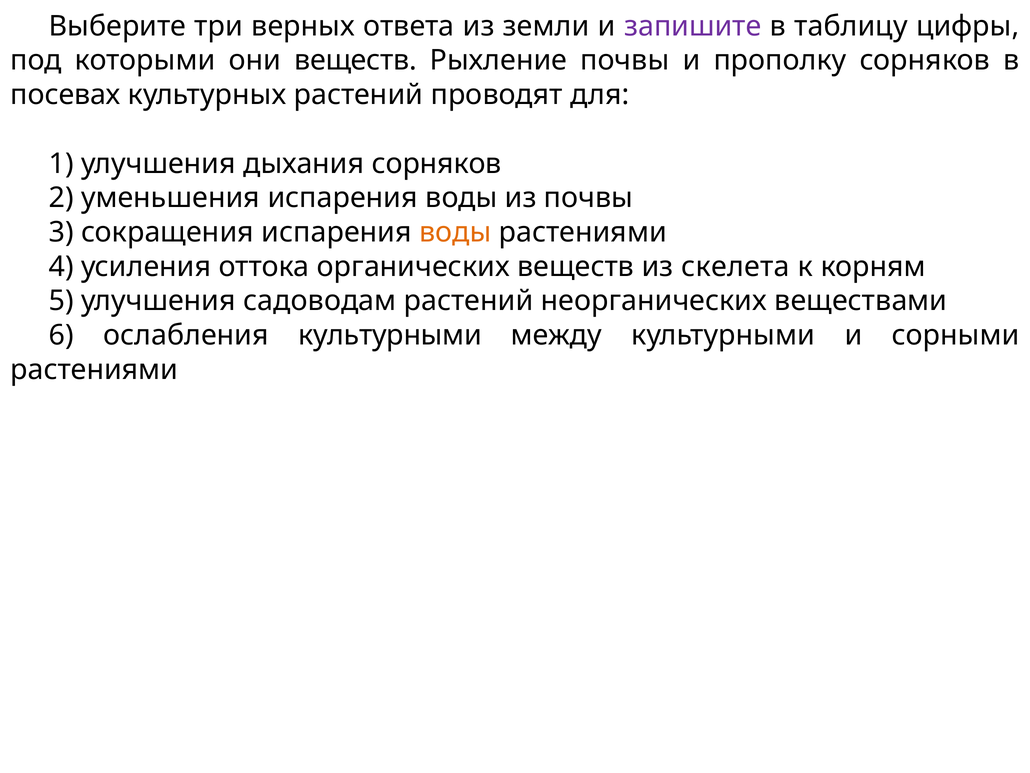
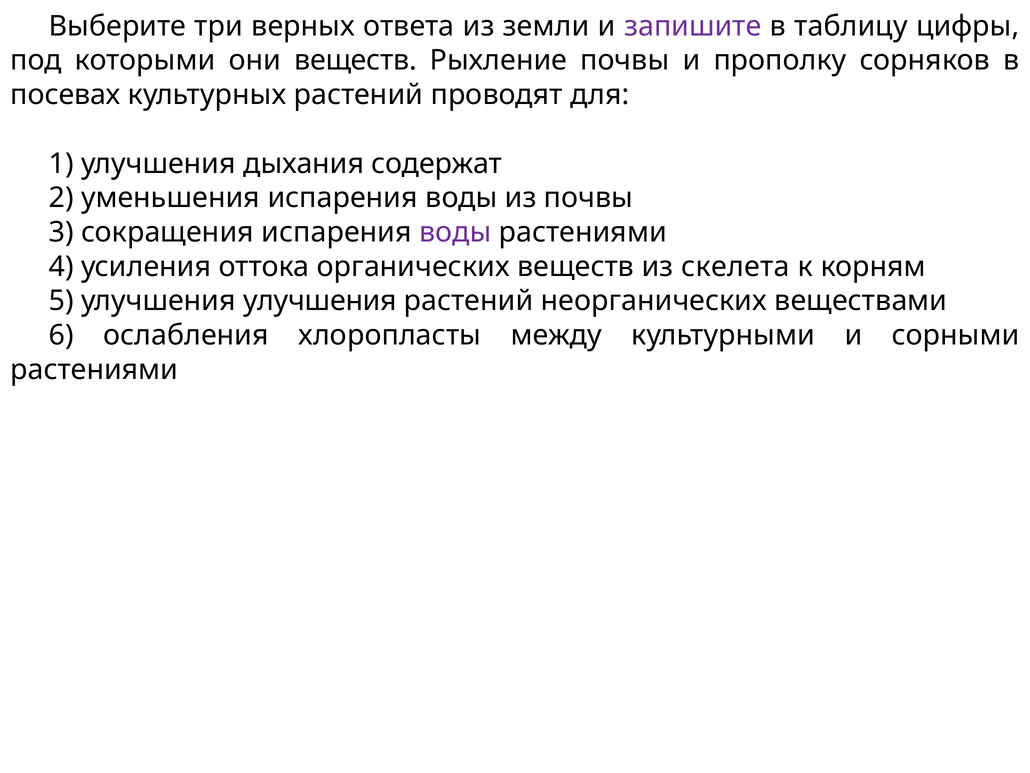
дыхания сорняков: сорняков -> содержат
воды at (455, 232) colour: orange -> purple
улучшения садоводам: садоводам -> улучшения
ослабления культурными: культурными -> хлоропласты
